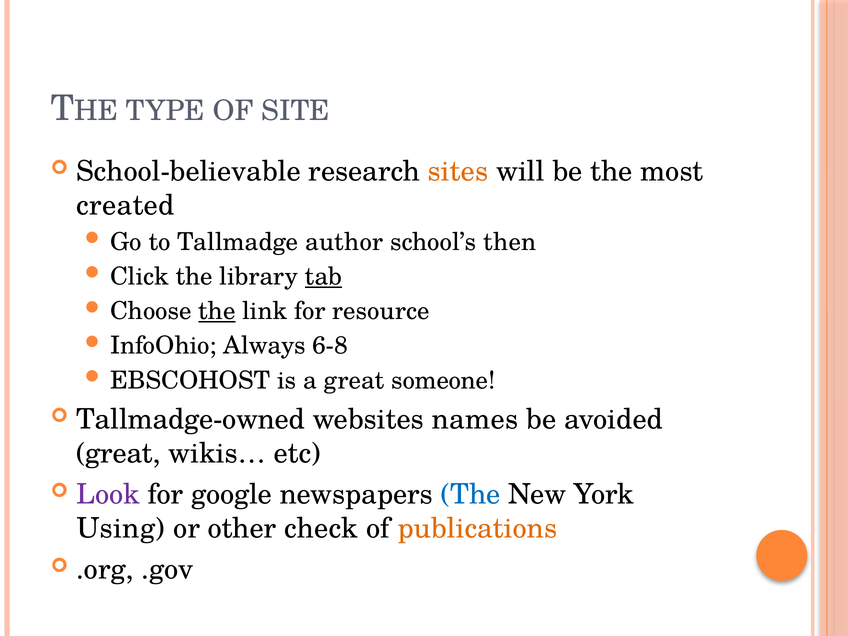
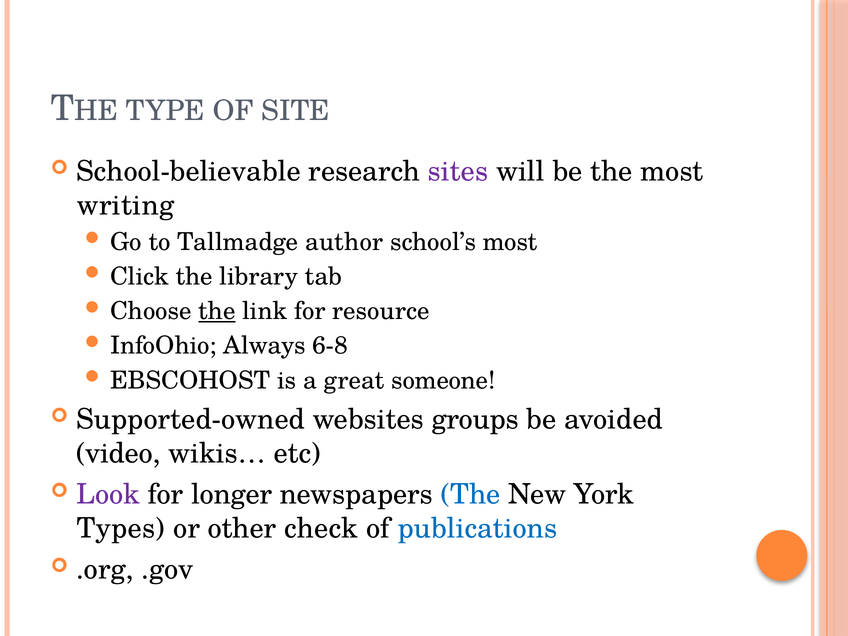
sites colour: orange -> purple
created: created -> writing
school’s then: then -> most
tab underline: present -> none
Tallmadge-owned: Tallmadge-owned -> Supported-owned
names: names -> groups
great at (118, 453): great -> video
google: google -> longer
Using: Using -> Types
publications colour: orange -> blue
